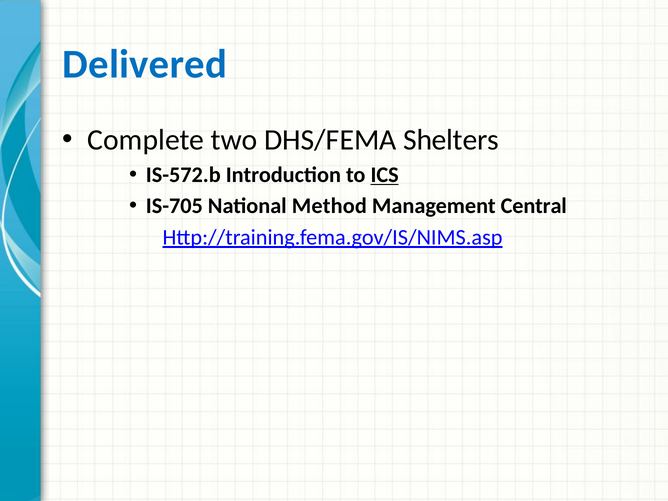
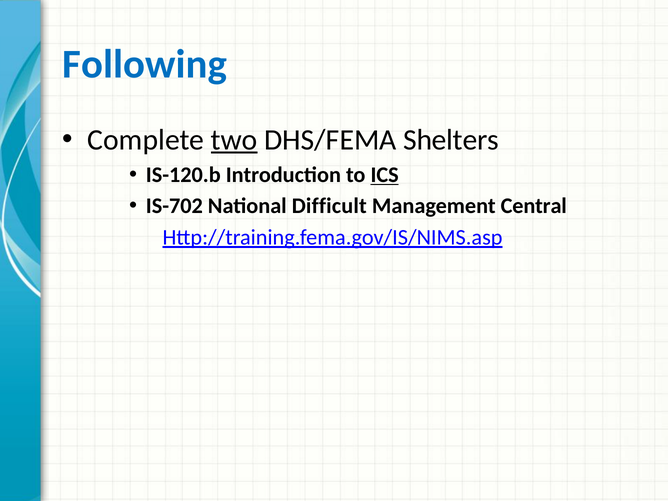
Delivered: Delivered -> Following
two underline: none -> present
IS-572.b: IS-572.b -> IS-120.b
IS-705: IS-705 -> IS-702
Method: Method -> Difficult
